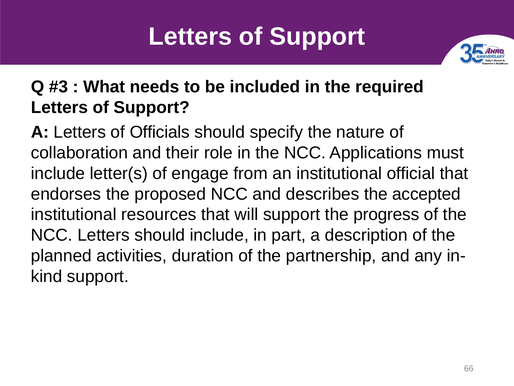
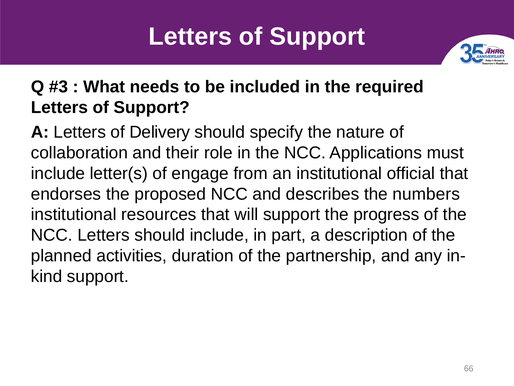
Officials: Officials -> Delivery
accepted: accepted -> numbers
